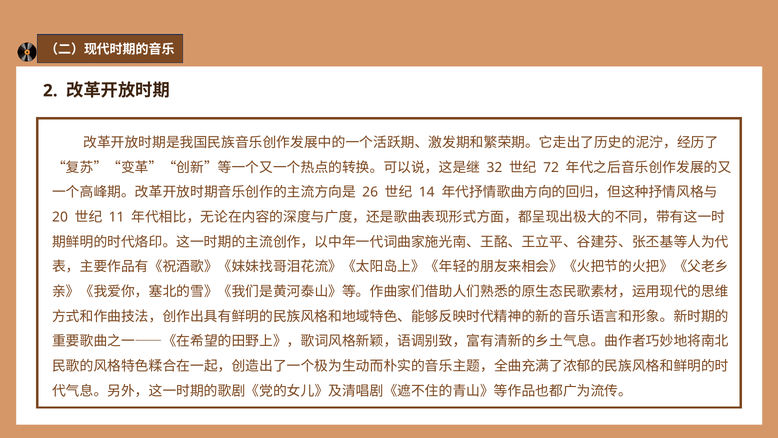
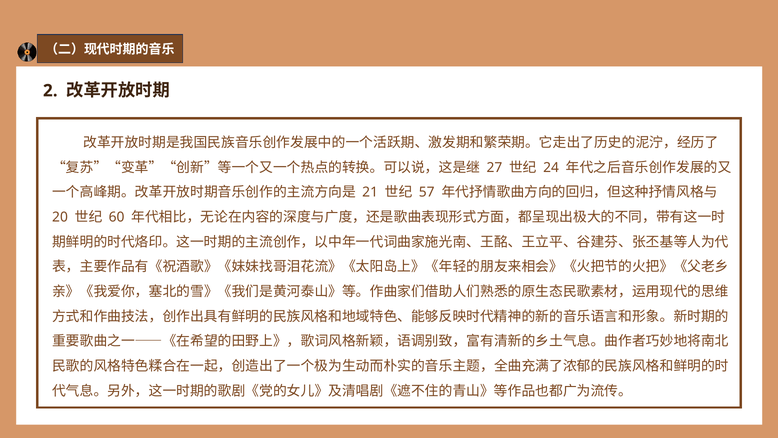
32: 32 -> 27
72: 72 -> 24
26: 26 -> 21
14: 14 -> 57
11: 11 -> 60
